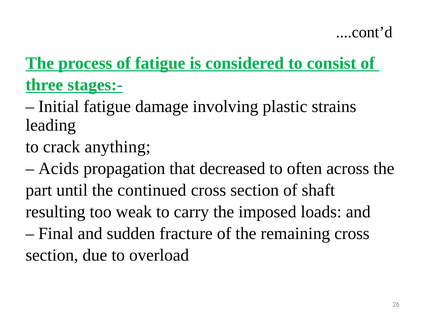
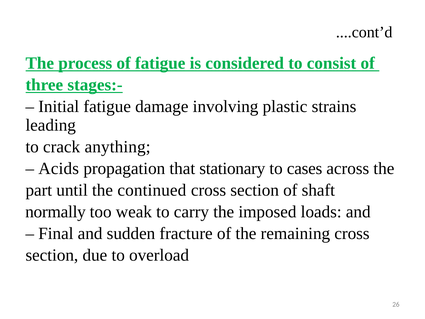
decreased: decreased -> stationary
often: often -> cases
resulting: resulting -> normally
